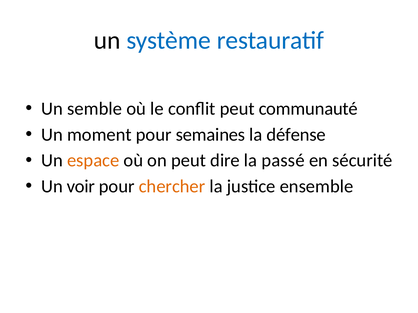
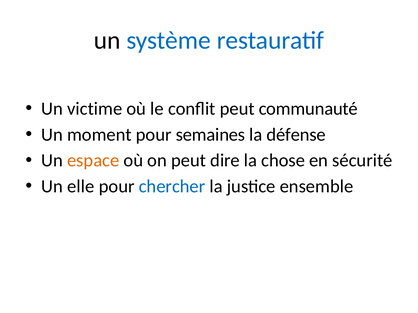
semble: semble -> victime
passé: passé -> chose
voir: voir -> elle
chercher colour: orange -> blue
